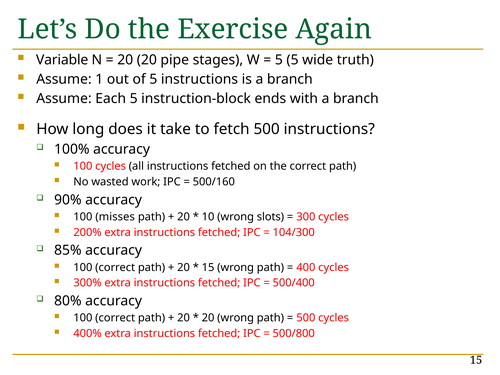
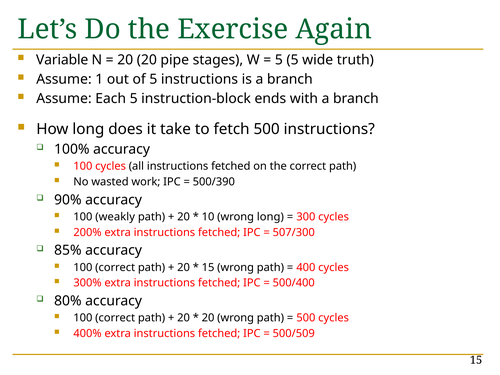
500/160: 500/160 -> 500/390
misses: misses -> weakly
wrong slots: slots -> long
104/300: 104/300 -> 507/300
500/800: 500/800 -> 500/509
